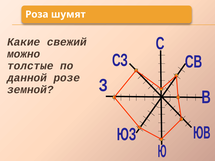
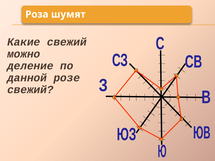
толстые: толстые -> деление
земной at (30, 90): земной -> свежий
